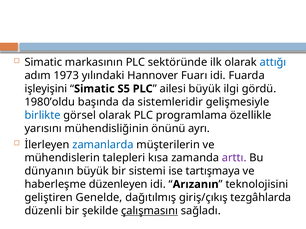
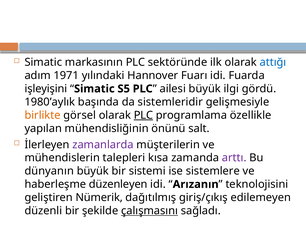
1973: 1973 -> 1971
1980’oldu: 1980’oldu -> 1980’aylık
birlikte colour: blue -> orange
PLC at (143, 115) underline: none -> present
yarısını: yarısını -> yapılan
ayrı: ayrı -> salt
zamanlarda colour: blue -> purple
tartışmaya: tartışmaya -> sistemlere
Genelde: Genelde -> Nümerik
tezgâhlarda: tezgâhlarda -> edilemeyen
